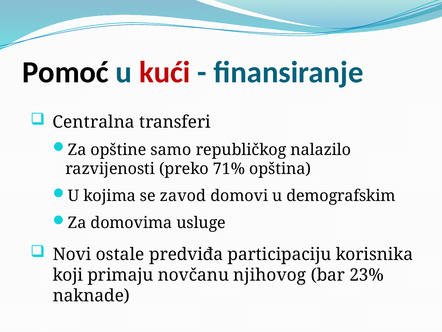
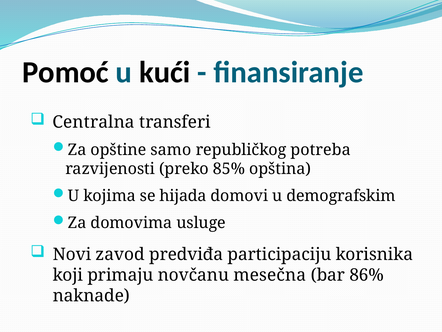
kući colour: red -> black
nalazilo: nalazilo -> potreba
71%: 71% -> 85%
zavod: zavod -> hijada
ostale: ostale -> zavod
njihovog: njihovog -> mesečna
23%: 23% -> 86%
